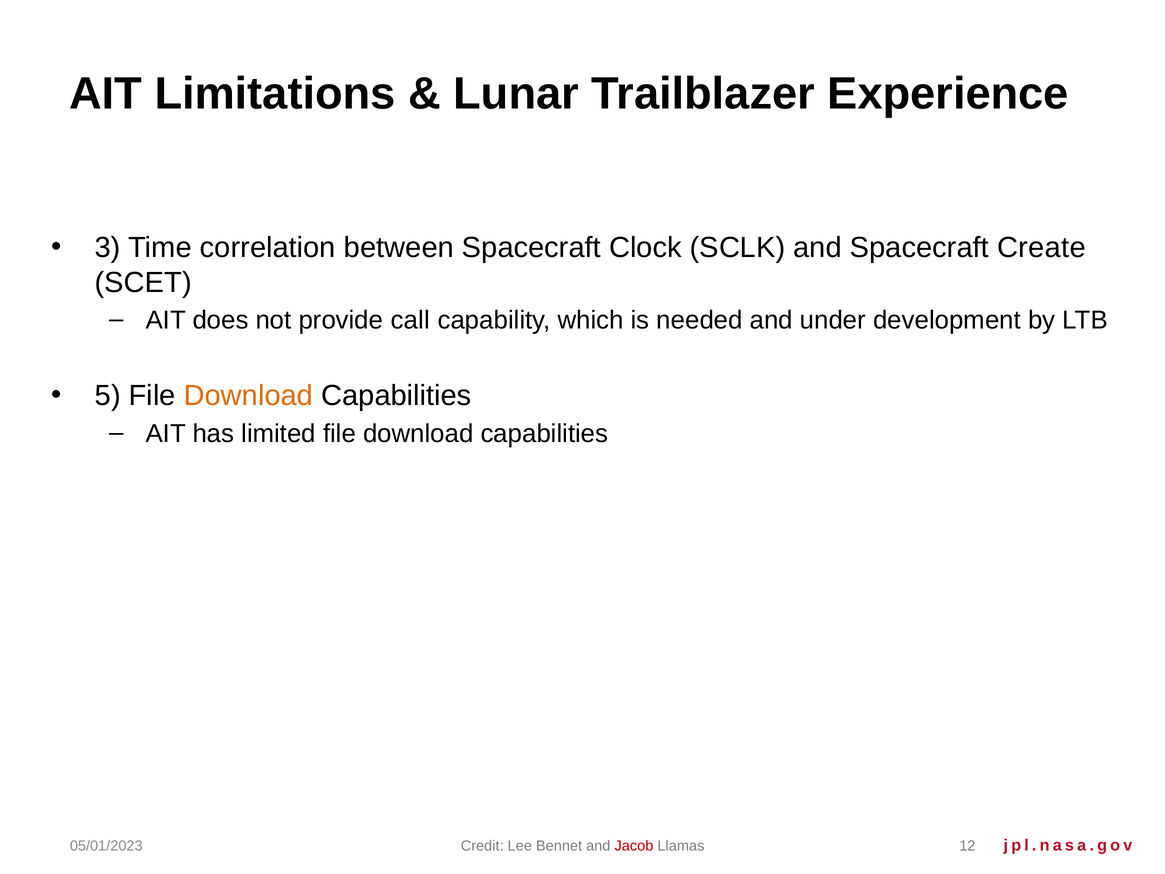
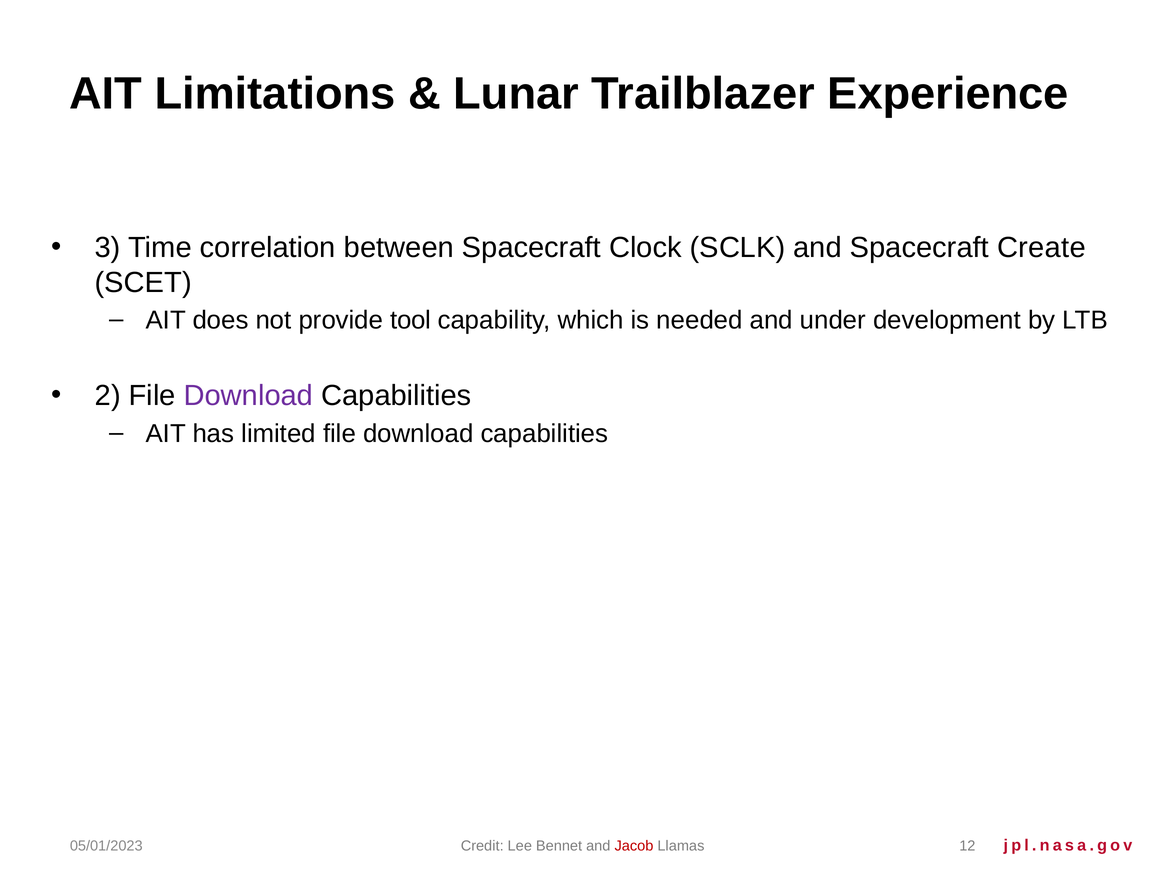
call: call -> tool
5: 5 -> 2
Download at (248, 396) colour: orange -> purple
